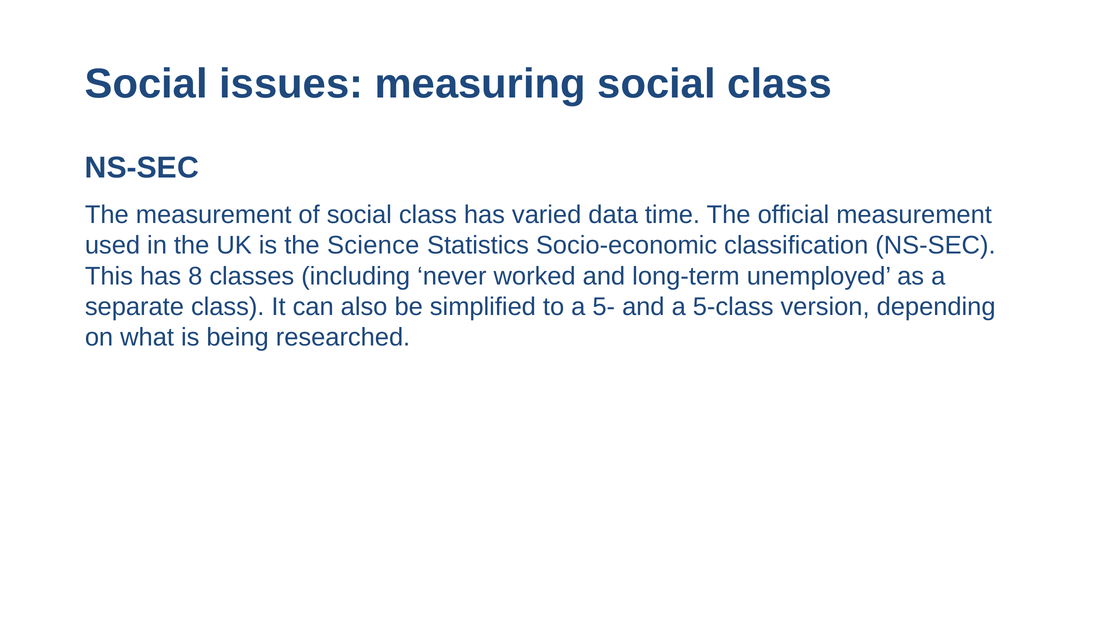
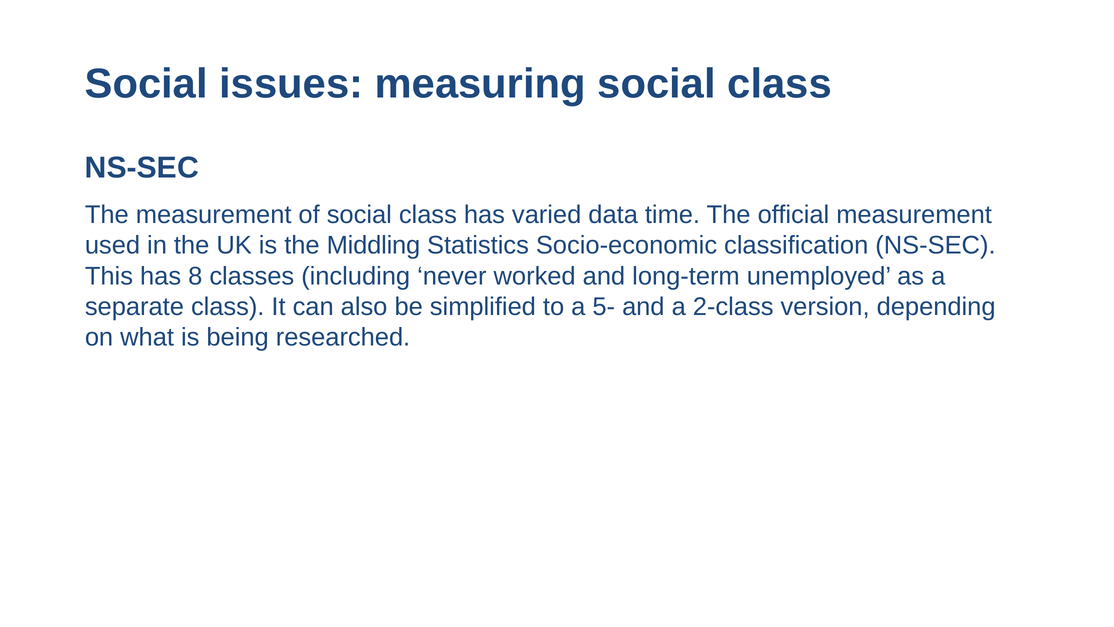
Science: Science -> Middling
5-class: 5-class -> 2-class
